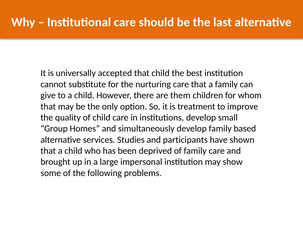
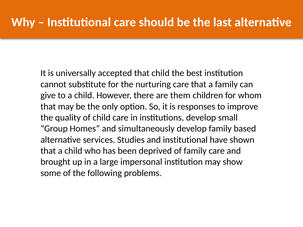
treatment: treatment -> responses
and participants: participants -> institutional
